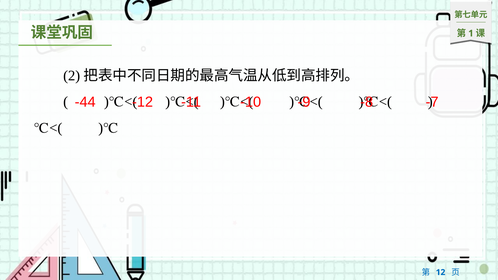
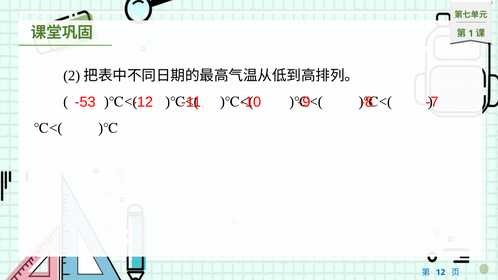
-44: -44 -> -53
